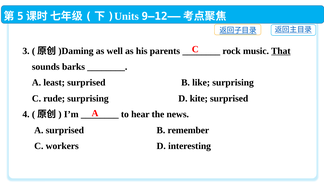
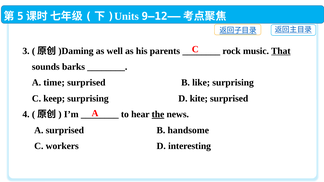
least: least -> time
rude: rude -> keep
the underline: none -> present
remember: remember -> handsome
